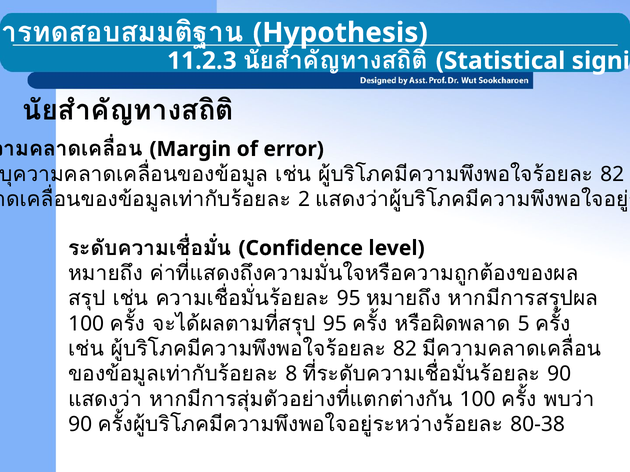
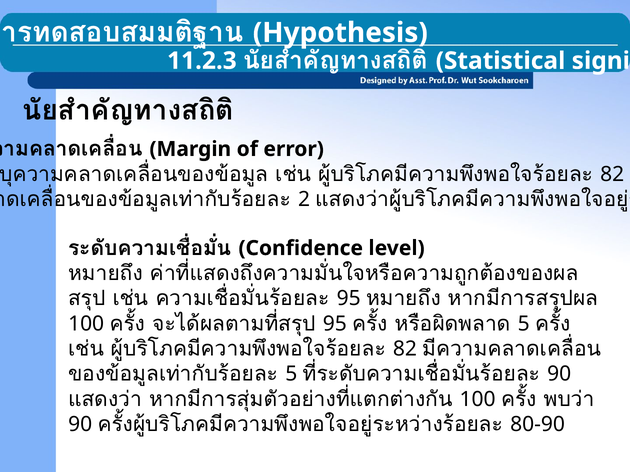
8 at (291, 374): 8 -> 5
80-38: 80-38 -> 80-90
